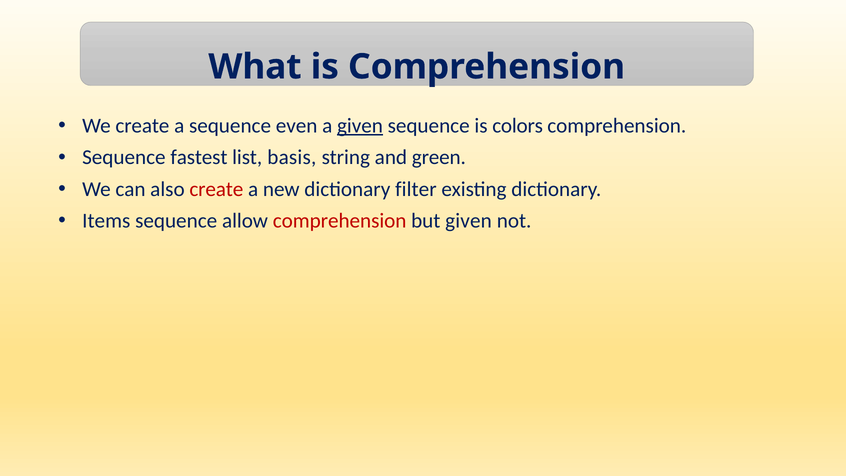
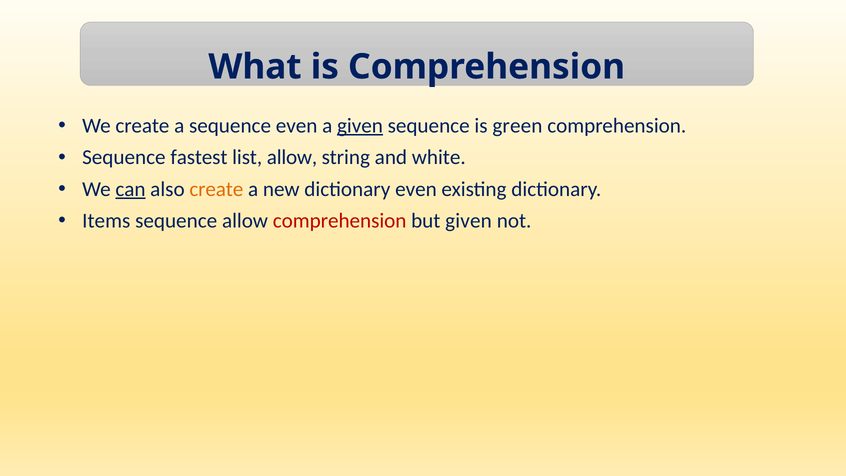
colors: colors -> green
list basis: basis -> allow
green: green -> white
can underline: none -> present
create at (216, 189) colour: red -> orange
dictionary filter: filter -> even
